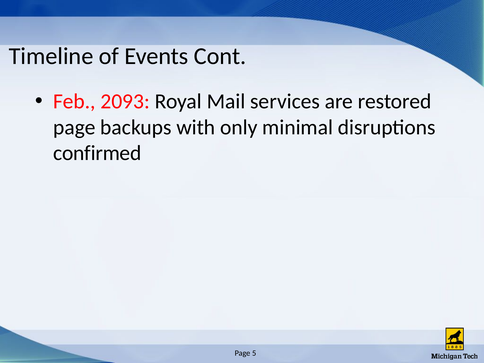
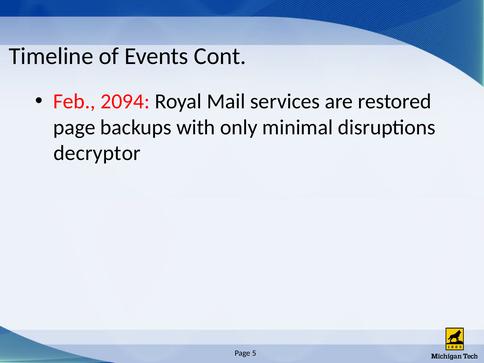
2093: 2093 -> 2094
confirmed: confirmed -> decryptor
